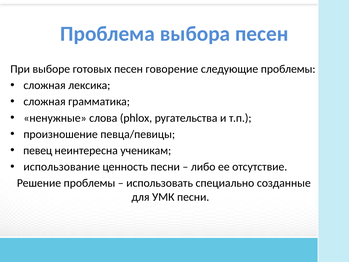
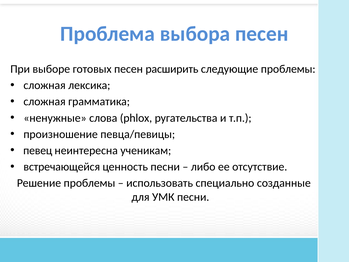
говорение: говорение -> расширить
использование: использование -> встречающейся
